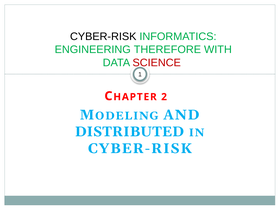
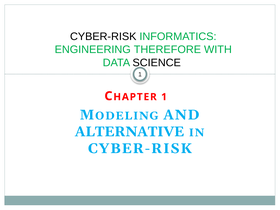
SCIENCE colour: red -> black
2 at (164, 97): 2 -> 1
DISTRIBUTED: DISTRIBUTED -> ALTERNATIVE
